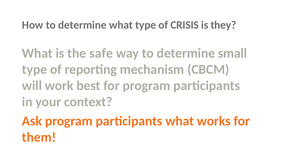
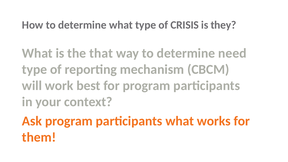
safe: safe -> that
small: small -> need
